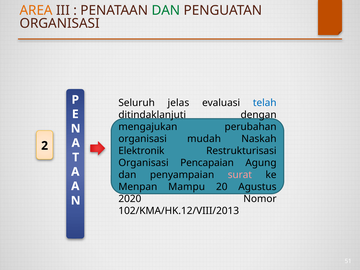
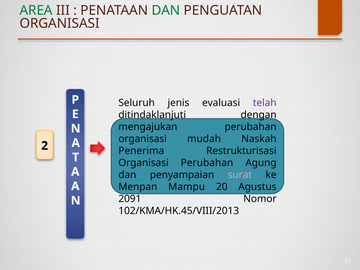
AREA colour: orange -> green
jelas: jelas -> jenis
telah colour: blue -> purple
Elektronik: Elektronik -> Penerima
Organisasi Pencapaian: Pencapaian -> Perubahan
2020: 2020 -> 2091
102/KMA/HK.12/VIII/2013: 102/KMA/HK.12/VIII/2013 -> 102/KMA/HK.45/VIII/2013
